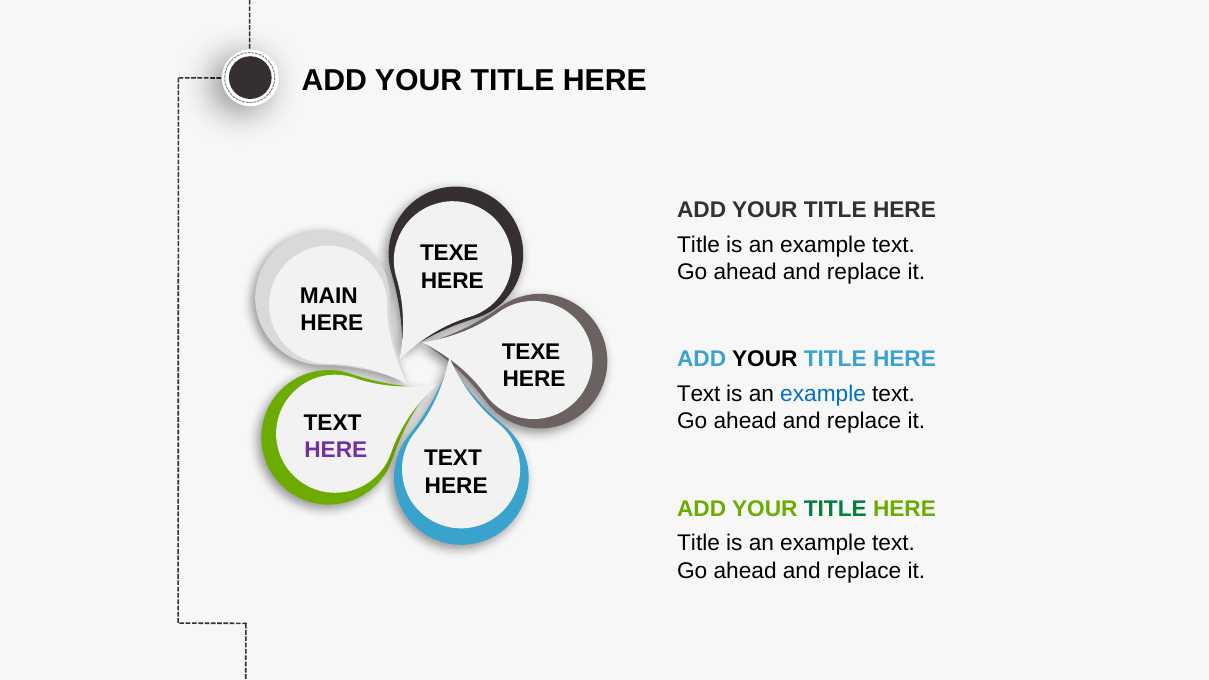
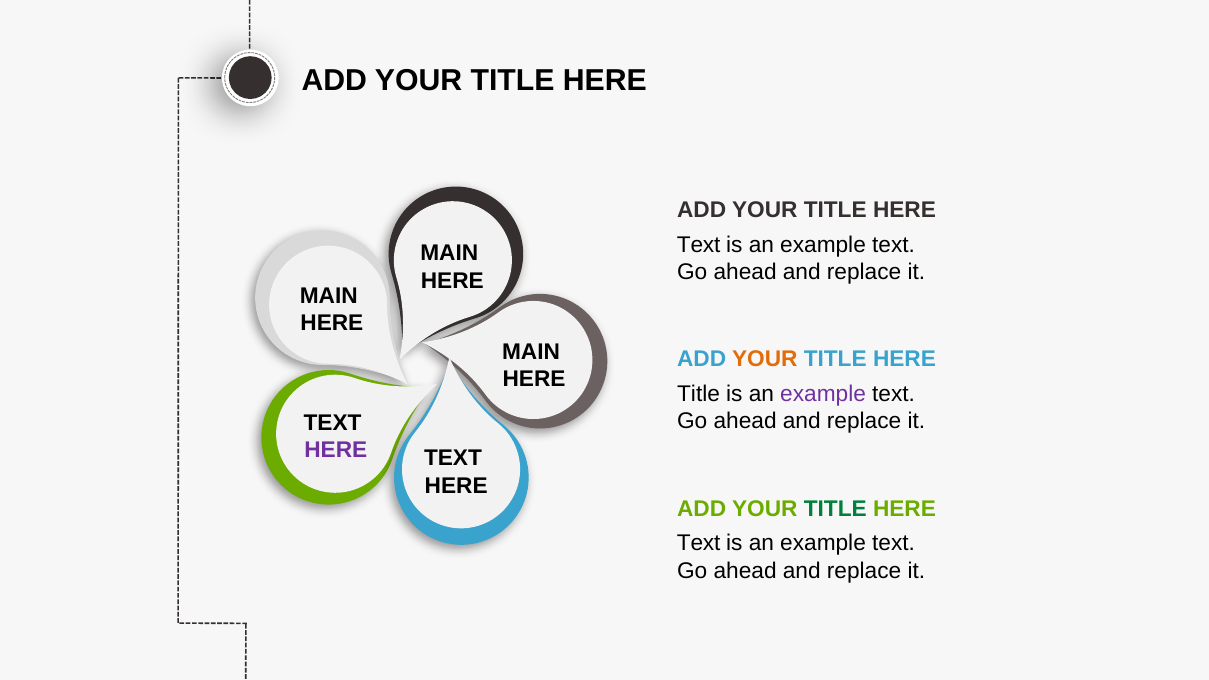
Title at (699, 245): Title -> Text
TEXE at (449, 253): TEXE -> MAIN
TEXE at (531, 352): TEXE -> MAIN
YOUR at (765, 360) colour: black -> orange
Text at (699, 394): Text -> Title
example at (823, 394) colour: blue -> purple
Title at (699, 543): Title -> Text
